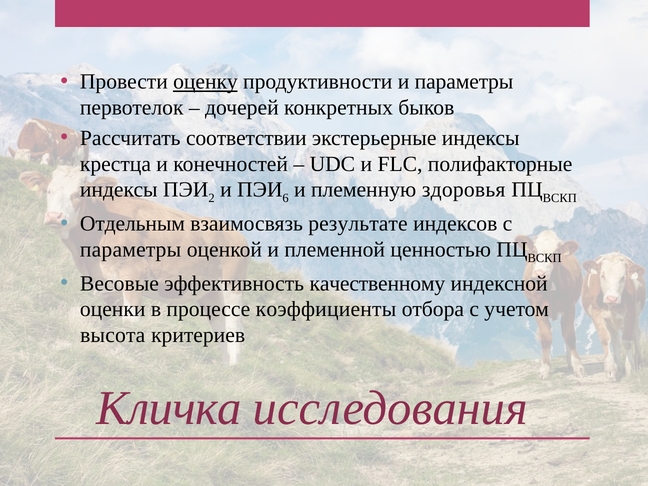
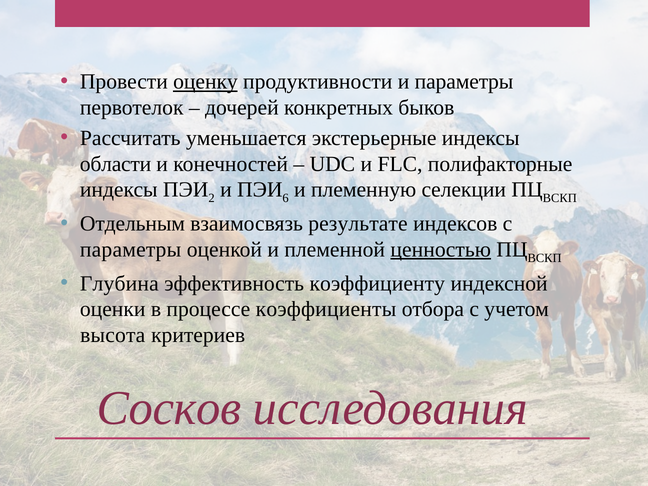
соответствии: соответствии -> уменьшается
крестца: крестца -> области
здоровья: здоровья -> селекции
ценностью underline: none -> present
Весовые: Весовые -> Глубина
качественному: качественному -> коэффициенту
Кличка: Кличка -> Сосков
